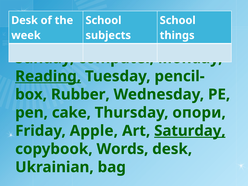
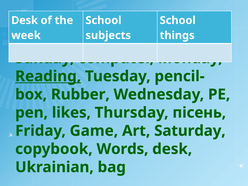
cake: cake -> likes
опори: опори -> пісень
Apple: Apple -> Game
Saturday underline: present -> none
